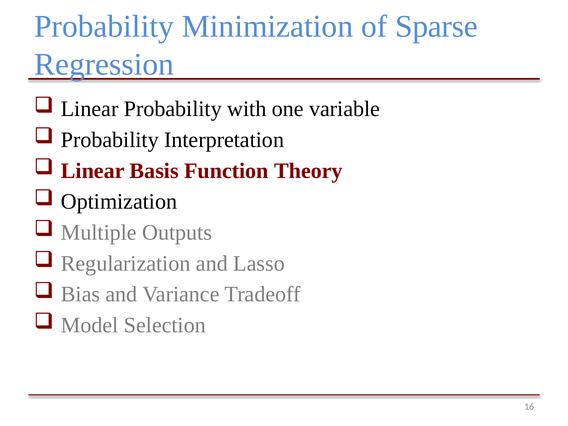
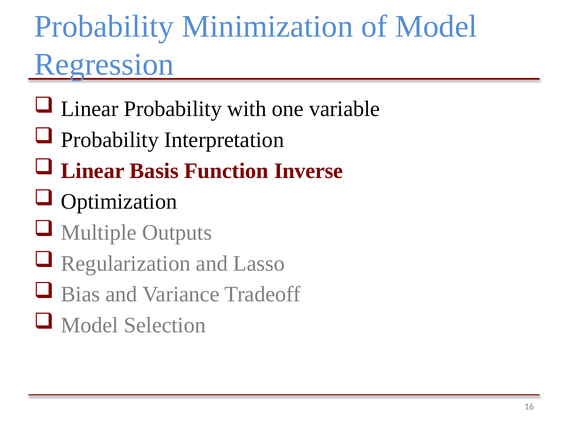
of Sparse: Sparse -> Model
Theory: Theory -> Inverse
